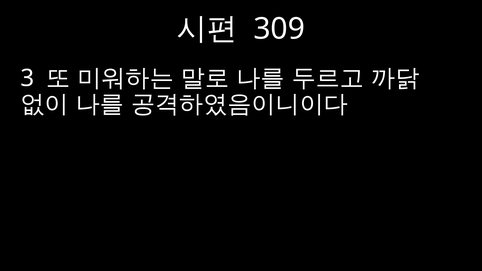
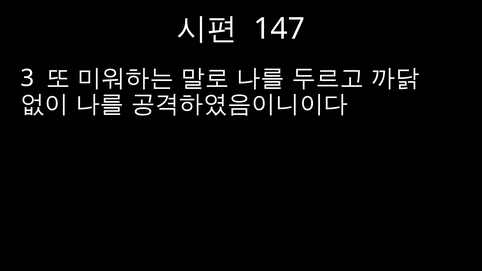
309: 309 -> 147
